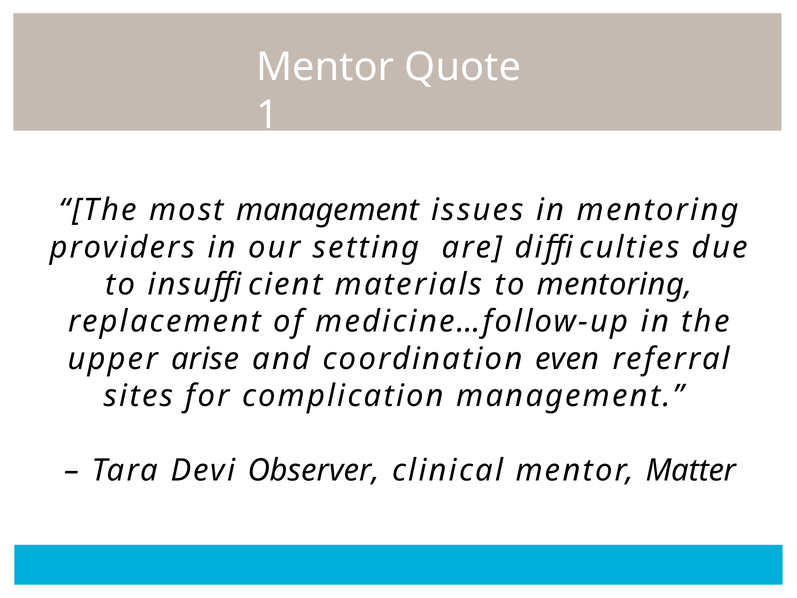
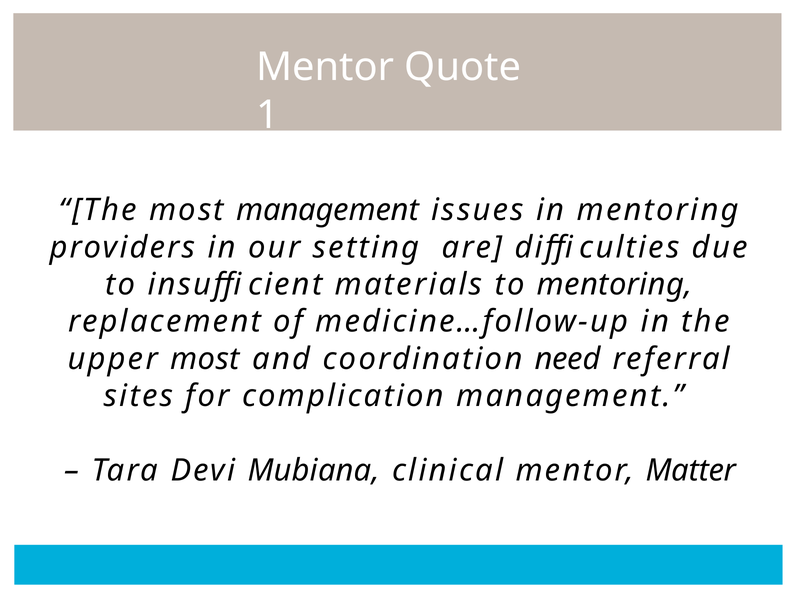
upper arise: arise -> most
even: even -> need
Observer: Observer -> Mubiana
